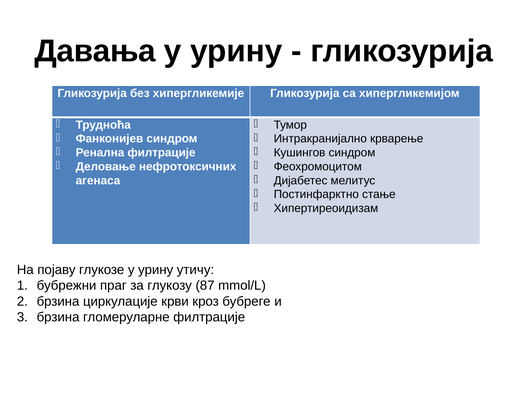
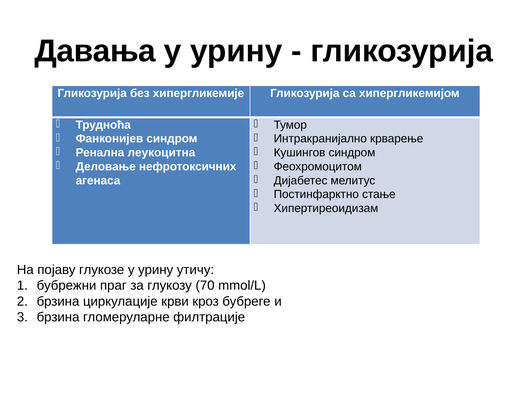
Ренална филтрације: филтрације -> леукоцитна
87: 87 -> 70
